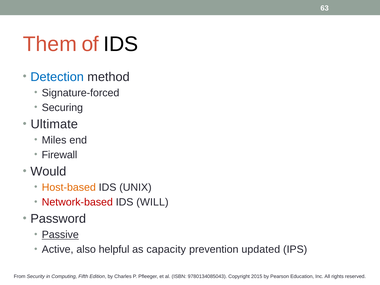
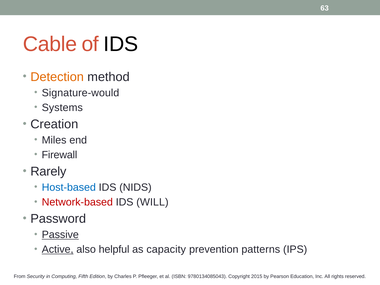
Them: Them -> Cable
Detection colour: blue -> orange
Signature-forced: Signature-forced -> Signature-would
Securing: Securing -> Systems
Ultimate: Ultimate -> Creation
Would: Would -> Rarely
Host-based colour: orange -> blue
UNIX: UNIX -> NIDS
Active underline: none -> present
updated: updated -> patterns
